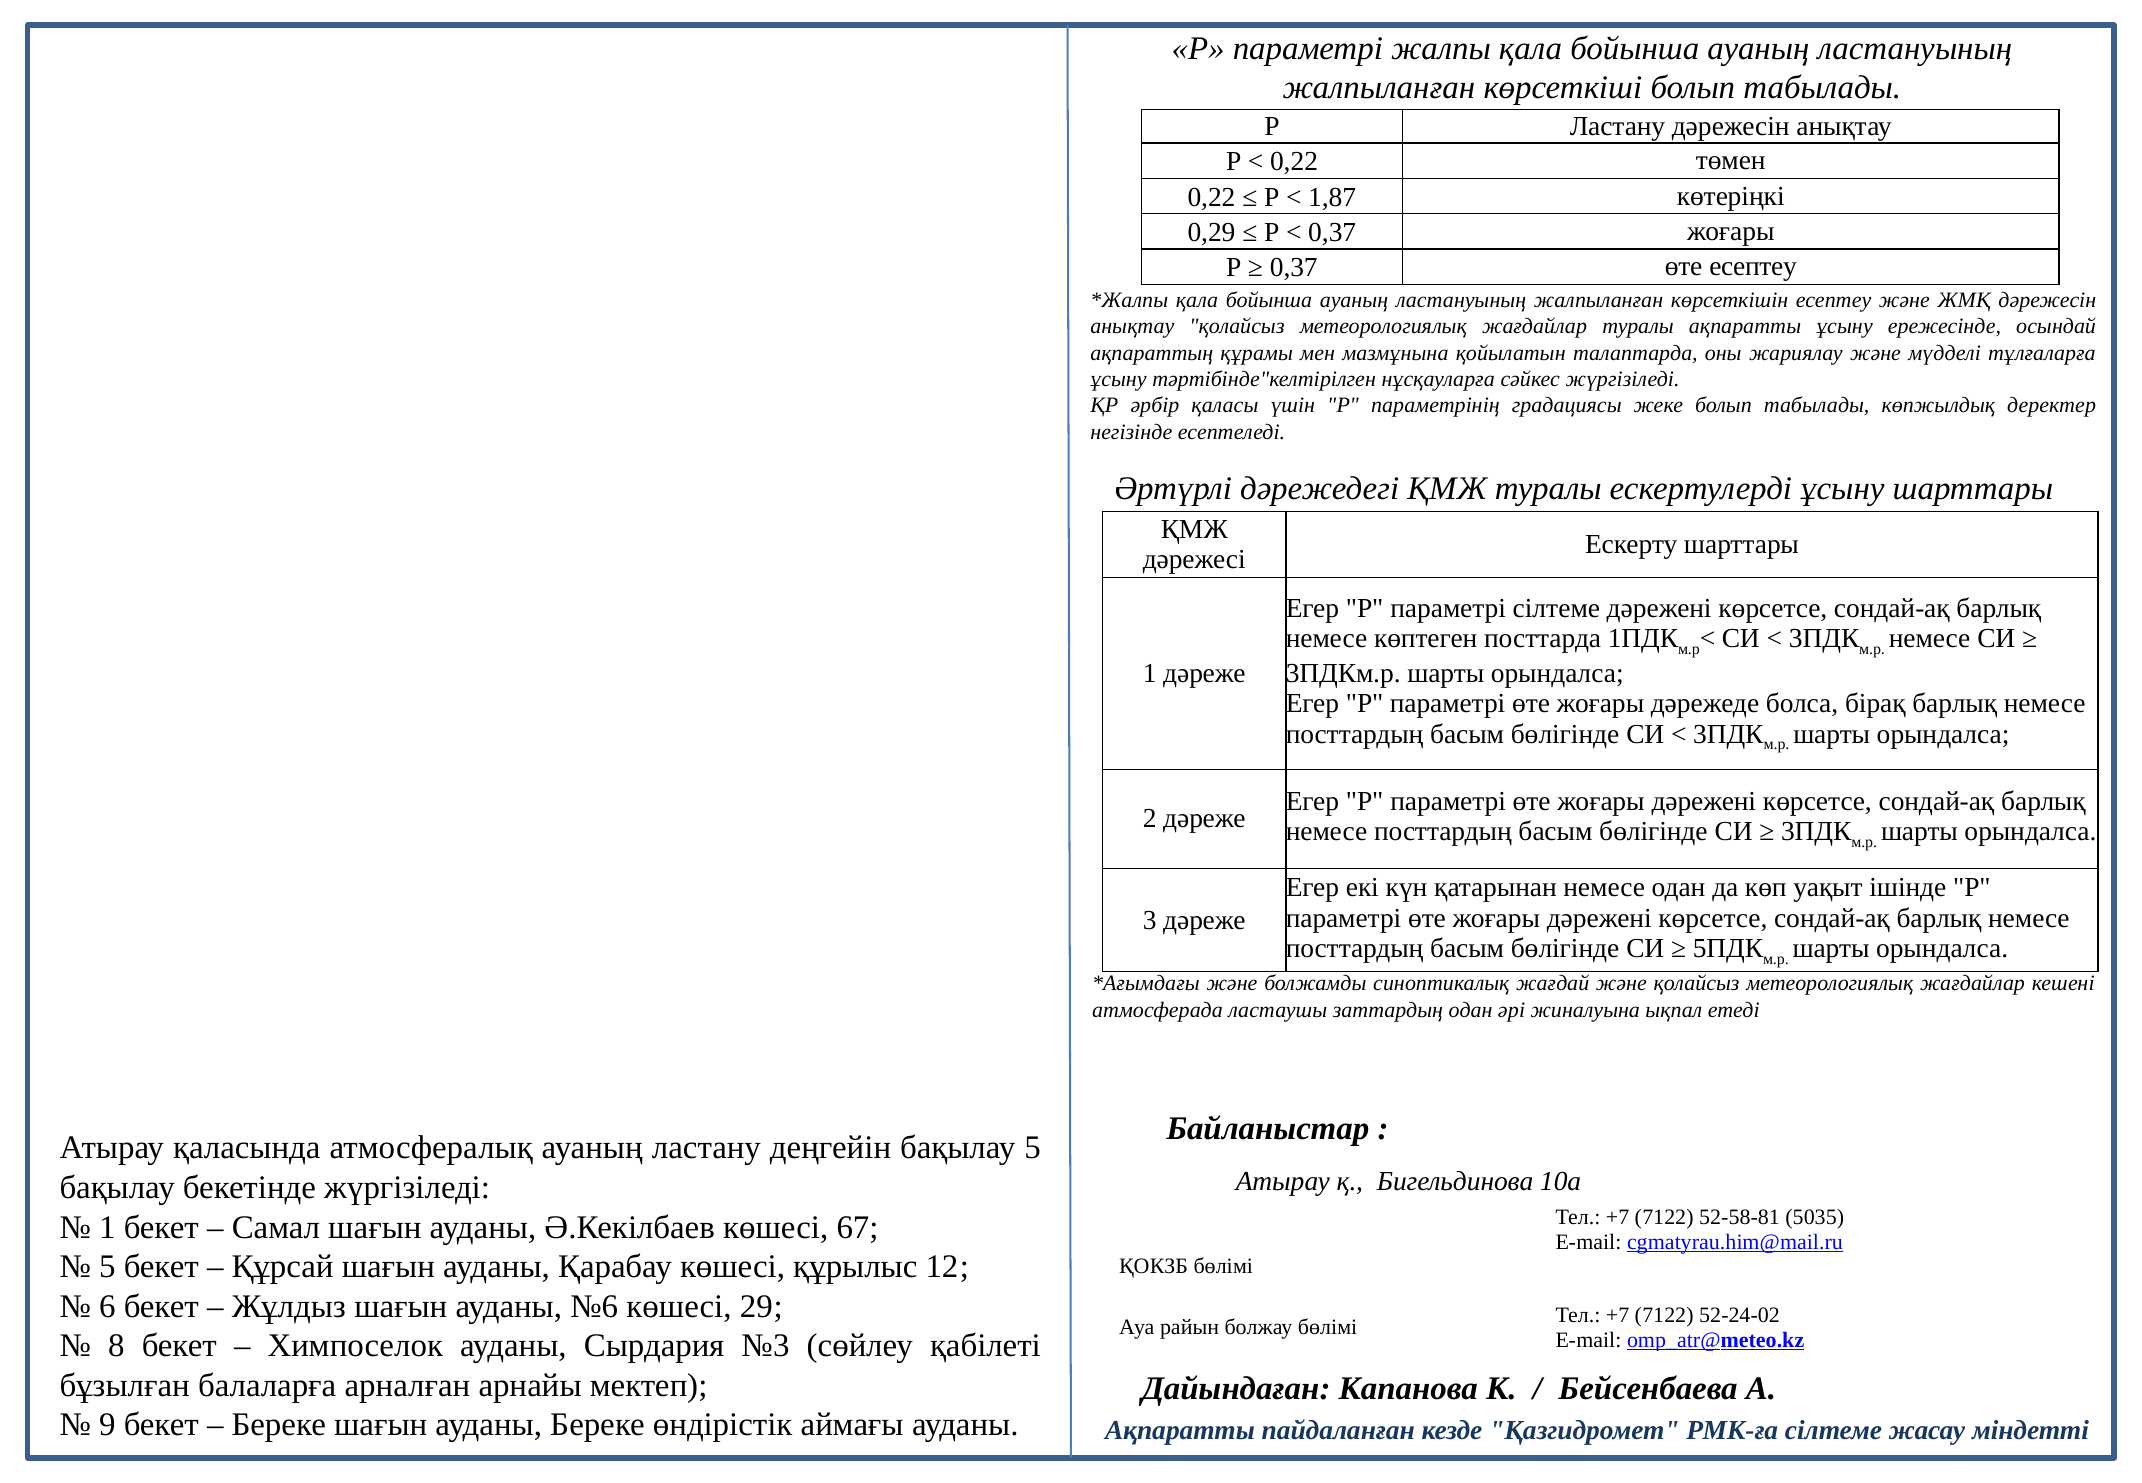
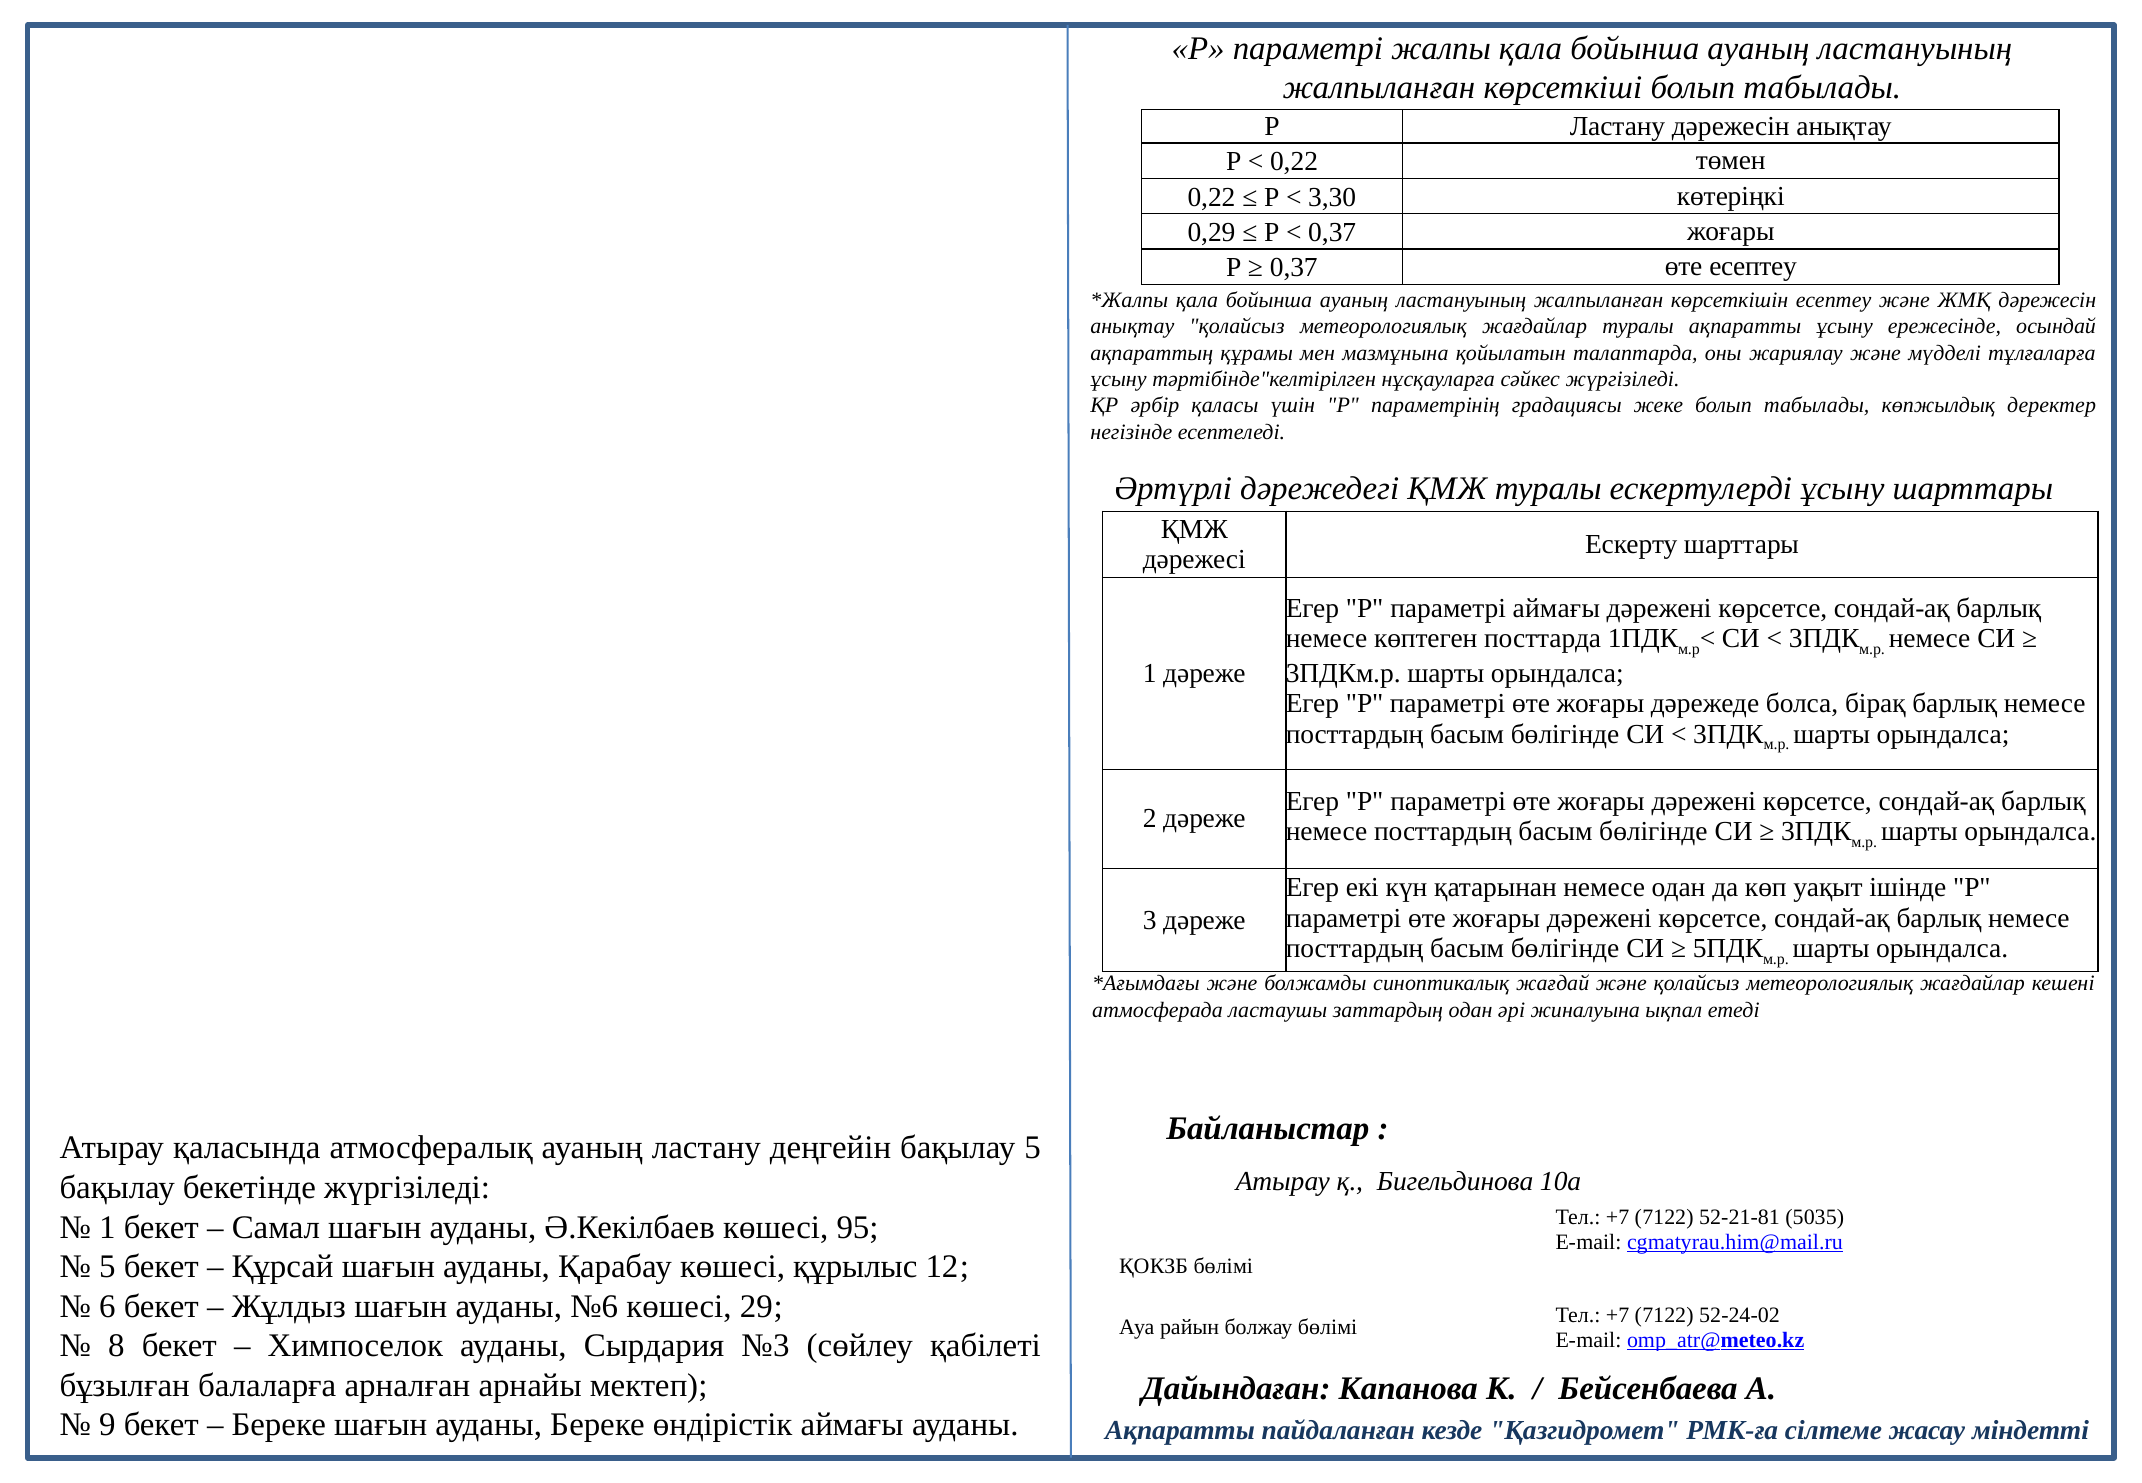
1,87: 1,87 -> 3,30
параметрі сілтеме: сілтеме -> аймағы
52-58-81: 52-58-81 -> 52-21-81
67: 67 -> 95
